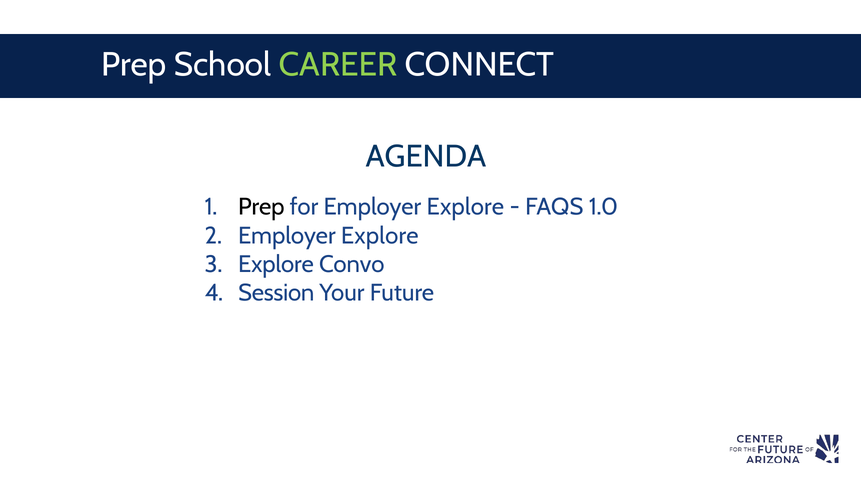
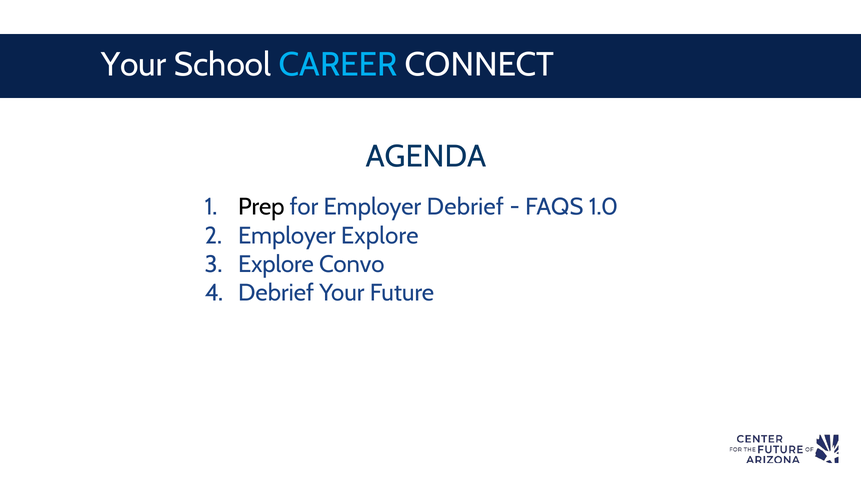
Prep at (134, 65): Prep -> Your
CAREER colour: light green -> light blue
for Employer Explore: Explore -> Debrief
Session at (276, 293): Session -> Debrief
